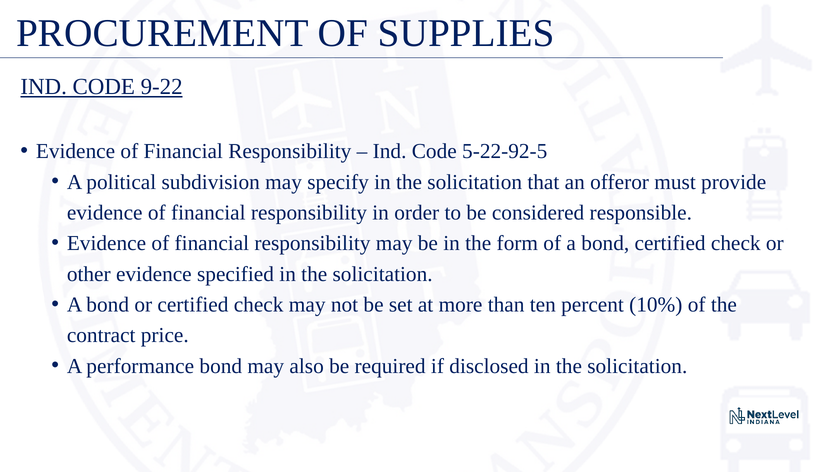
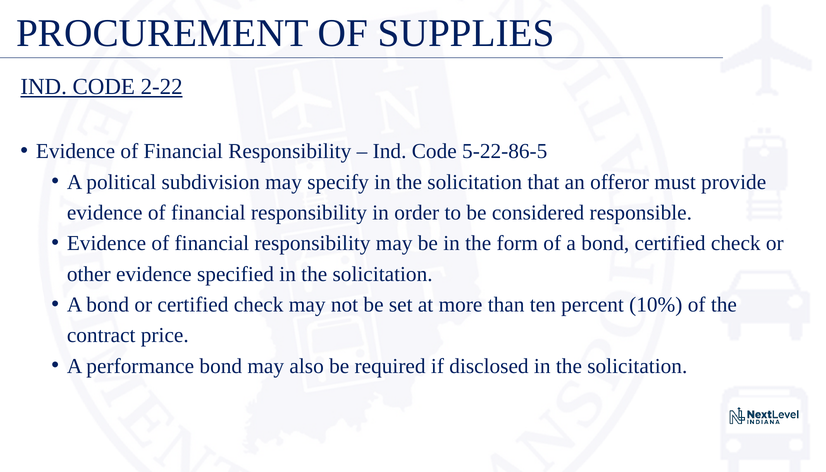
9-22: 9-22 -> 2-22
5-22-92-5: 5-22-92-5 -> 5-22-86-5
